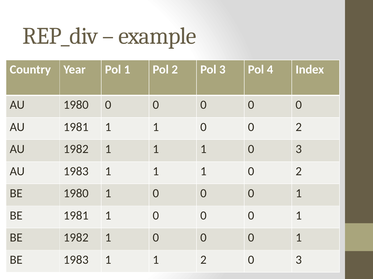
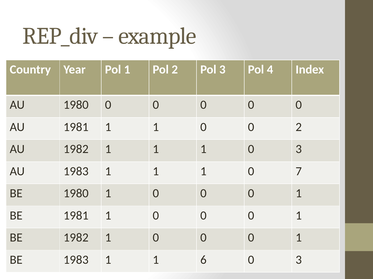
1 0 2: 2 -> 7
1 2: 2 -> 6
